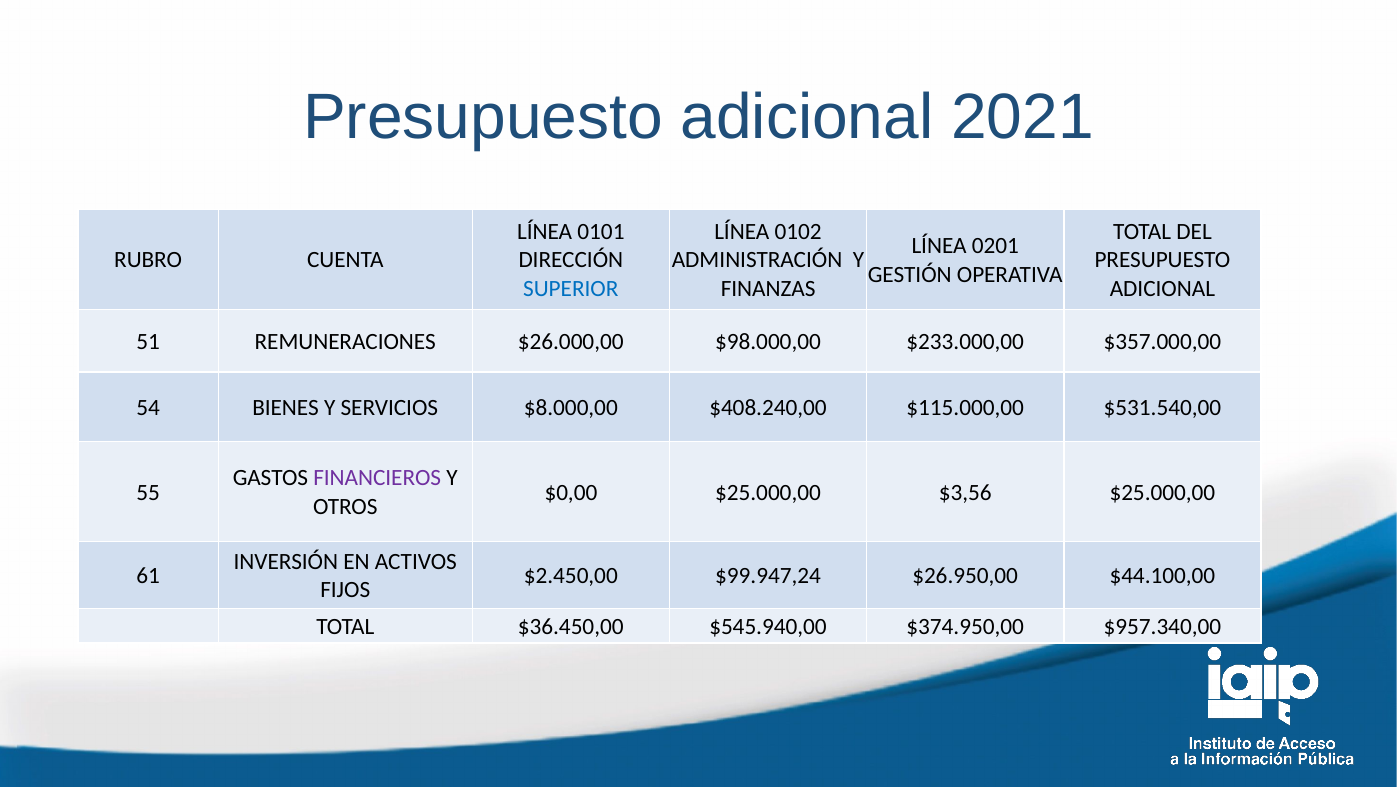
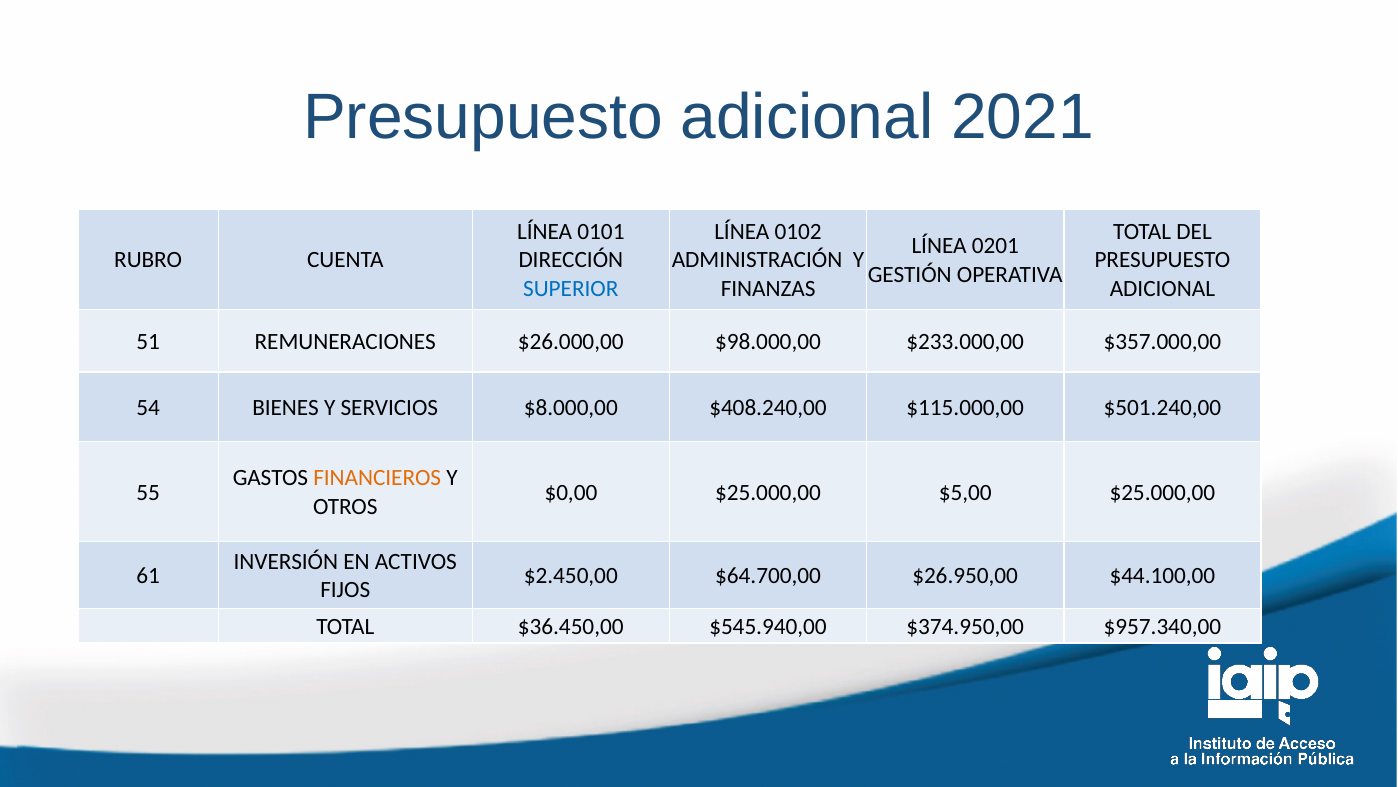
$531.540,00: $531.540,00 -> $501.240,00
FINANCIEROS colour: purple -> orange
$3,56: $3,56 -> $5,00
$99.947,24: $99.947,24 -> $64.700,00
